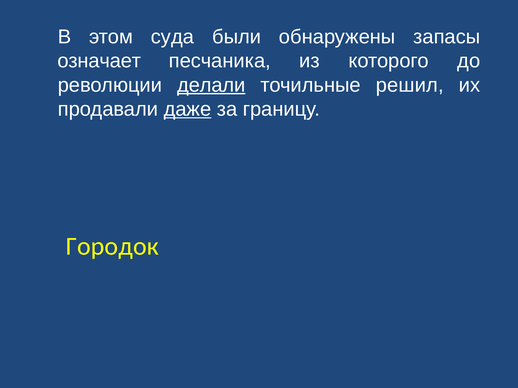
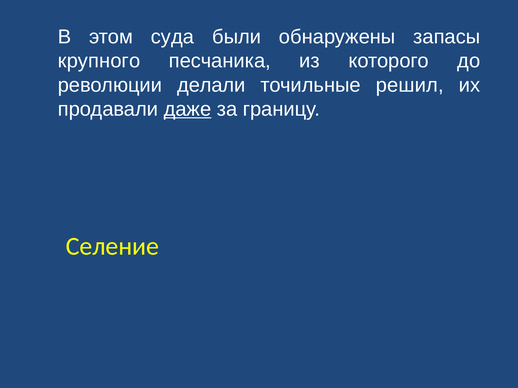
означает: означает -> крупного
делали underline: present -> none
Городок: Городок -> Селение
